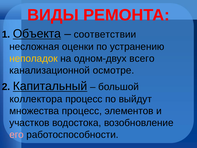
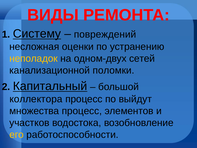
Объекта: Объекта -> Систему
соответствии: соответствии -> повреждений
всего: всего -> сетей
осмотре: осмотре -> поломки
его colour: pink -> yellow
